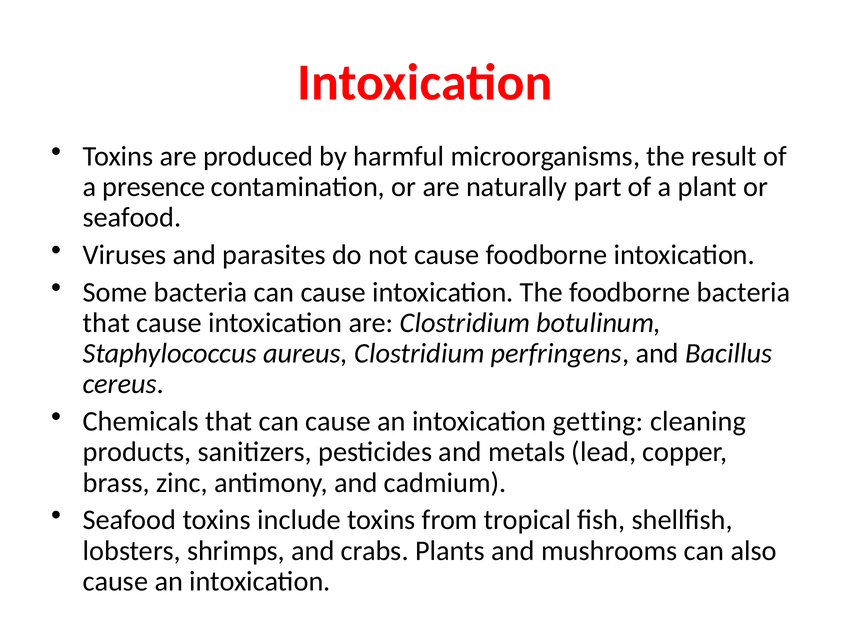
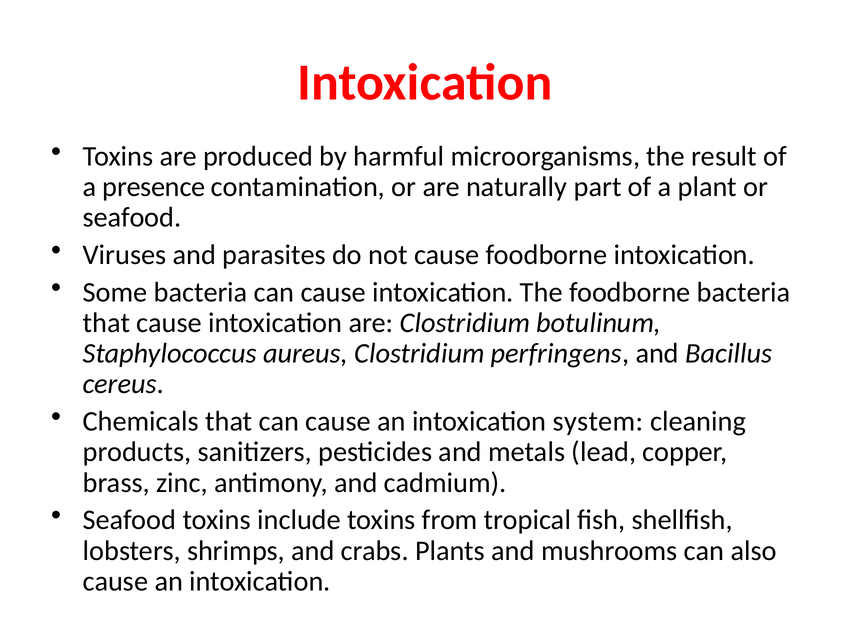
getting: getting -> system
